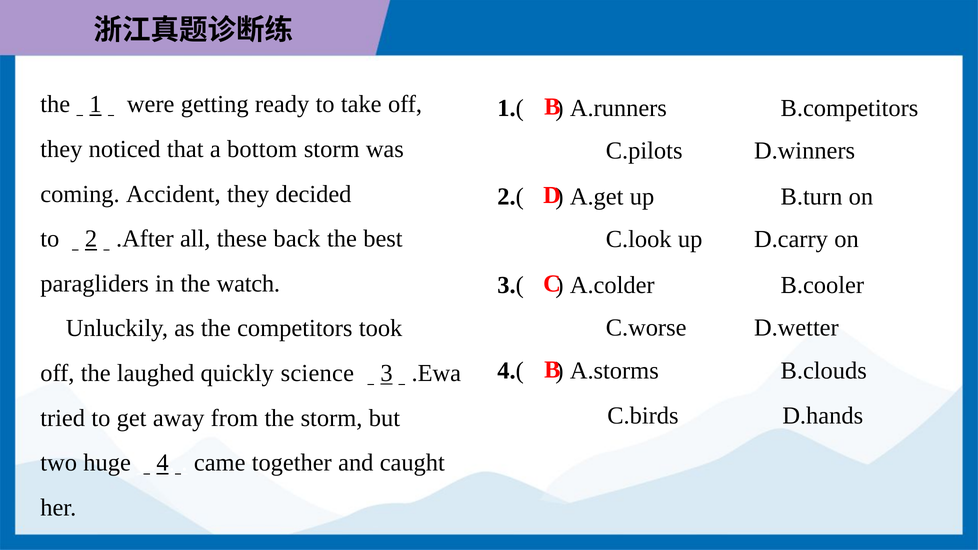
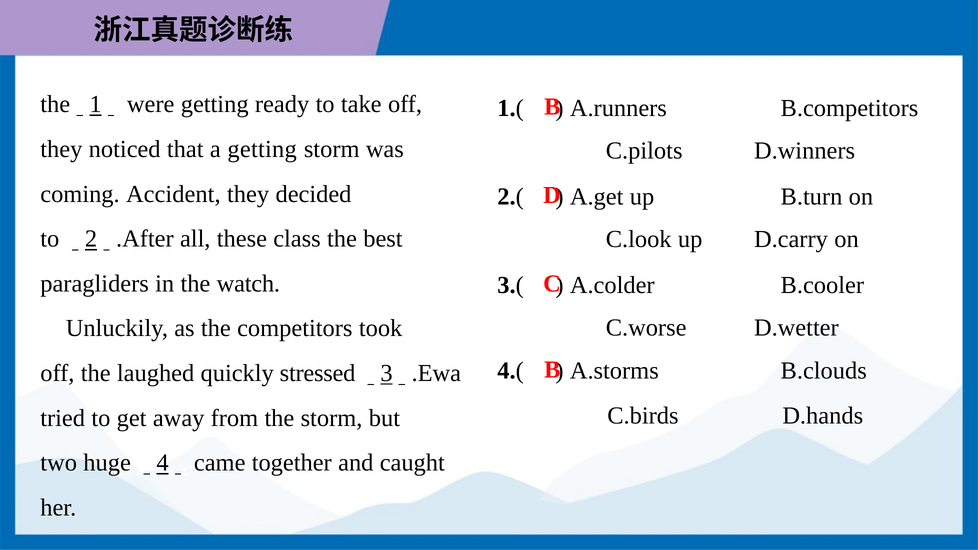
a bottom: bottom -> getting
back: back -> class
science: science -> stressed
